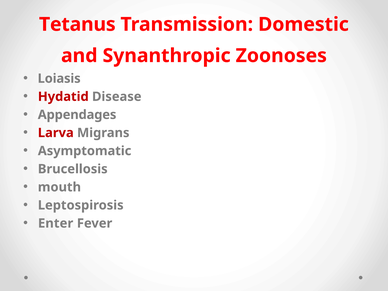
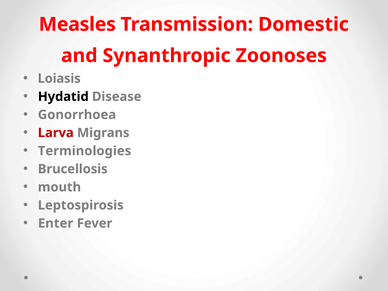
Tetanus: Tetanus -> Measles
Hydatid colour: red -> black
Appendages: Appendages -> Gonorrhoea
Asymptomatic: Asymptomatic -> Terminologies
